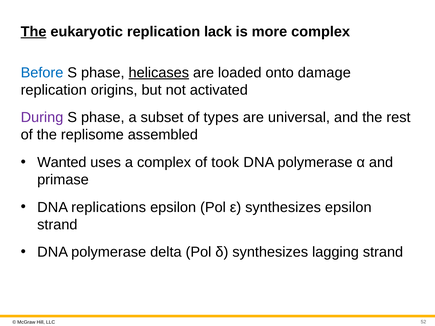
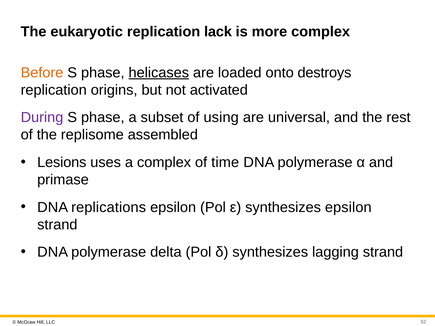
The at (34, 32) underline: present -> none
Before colour: blue -> orange
damage: damage -> destroys
types: types -> using
Wanted: Wanted -> Lesions
took: took -> time
